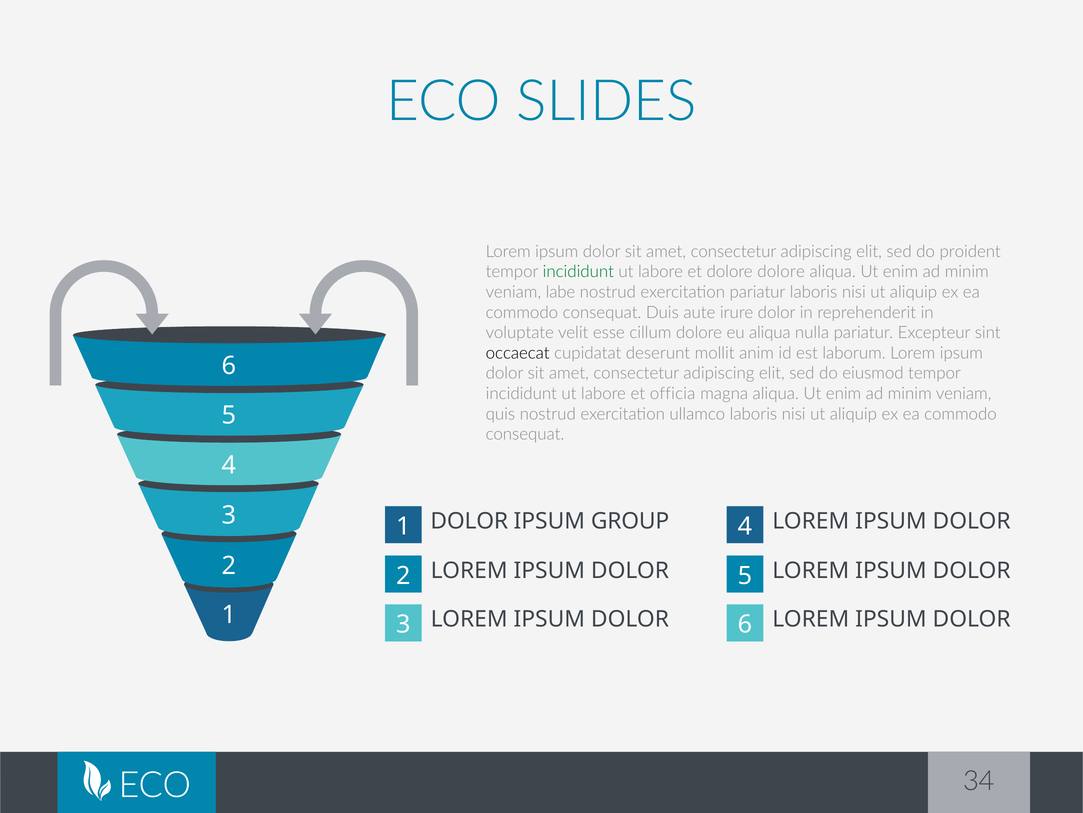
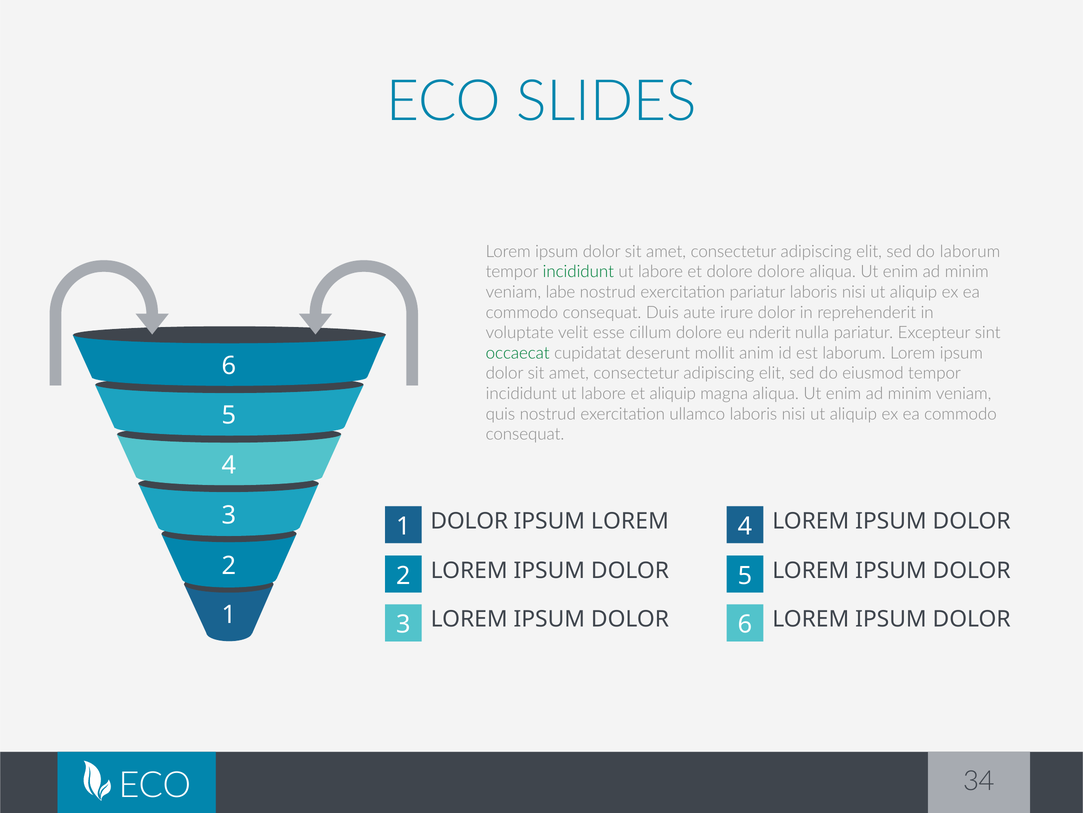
do proident: proident -> laborum
eu aliqua: aliqua -> nderit
occaecat colour: black -> green
et officia: officia -> aliquip
IPSUM GROUP: GROUP -> LOREM
